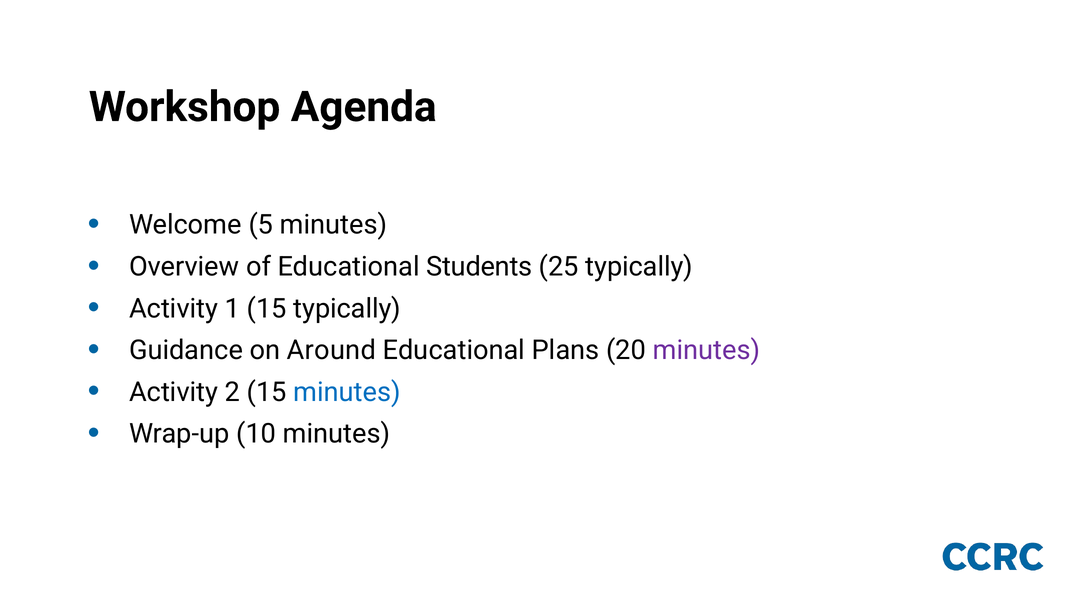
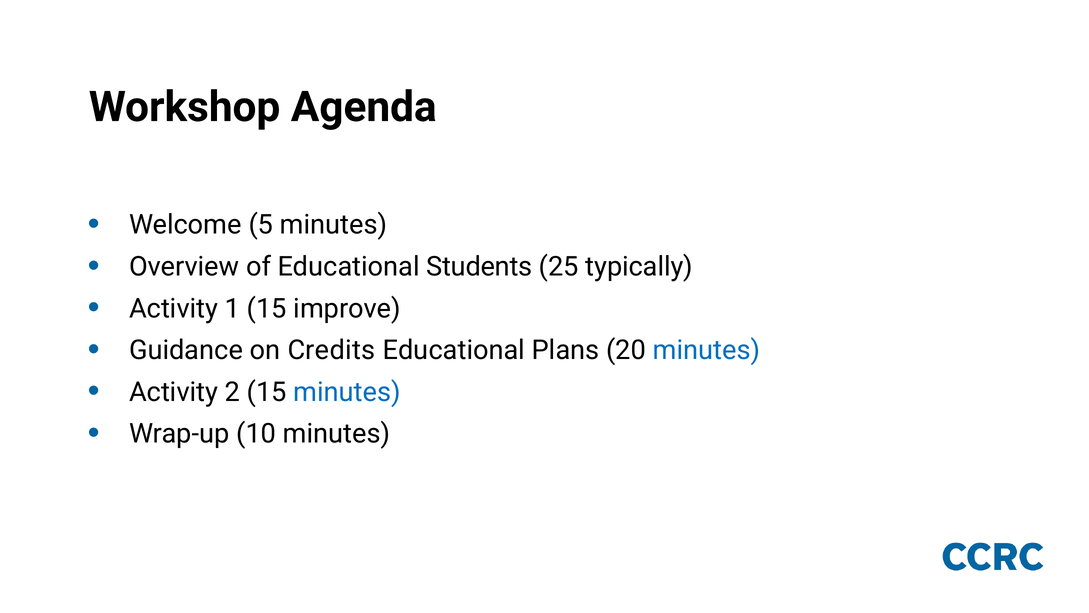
15 typically: typically -> improve
Around: Around -> Credits
minutes at (707, 350) colour: purple -> blue
